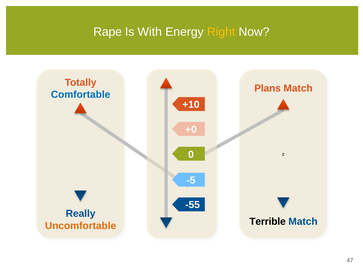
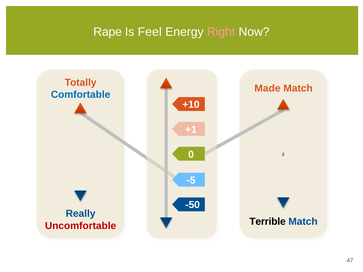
With: With -> Feel
Right colour: yellow -> pink
Plans: Plans -> Made
+0: +0 -> +1
-55: -55 -> -50
Uncomfortable colour: orange -> red
